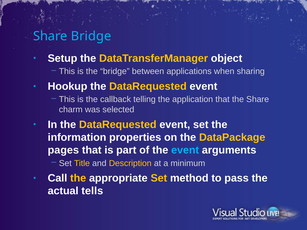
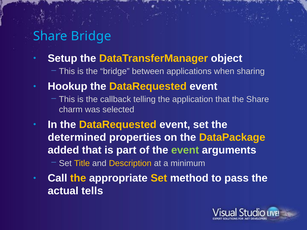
information: information -> determined
pages: pages -> added
event at (185, 150) colour: light blue -> light green
